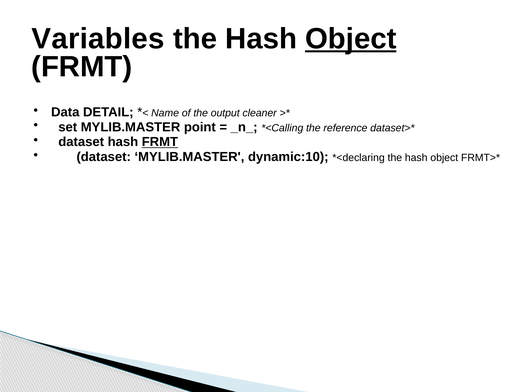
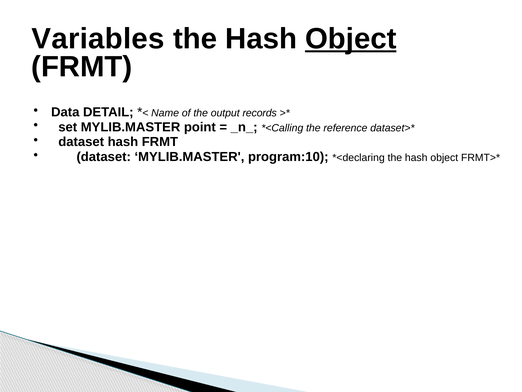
cleaner: cleaner -> records
FRMT at (160, 142) underline: present -> none
dynamic:10: dynamic:10 -> program:10
